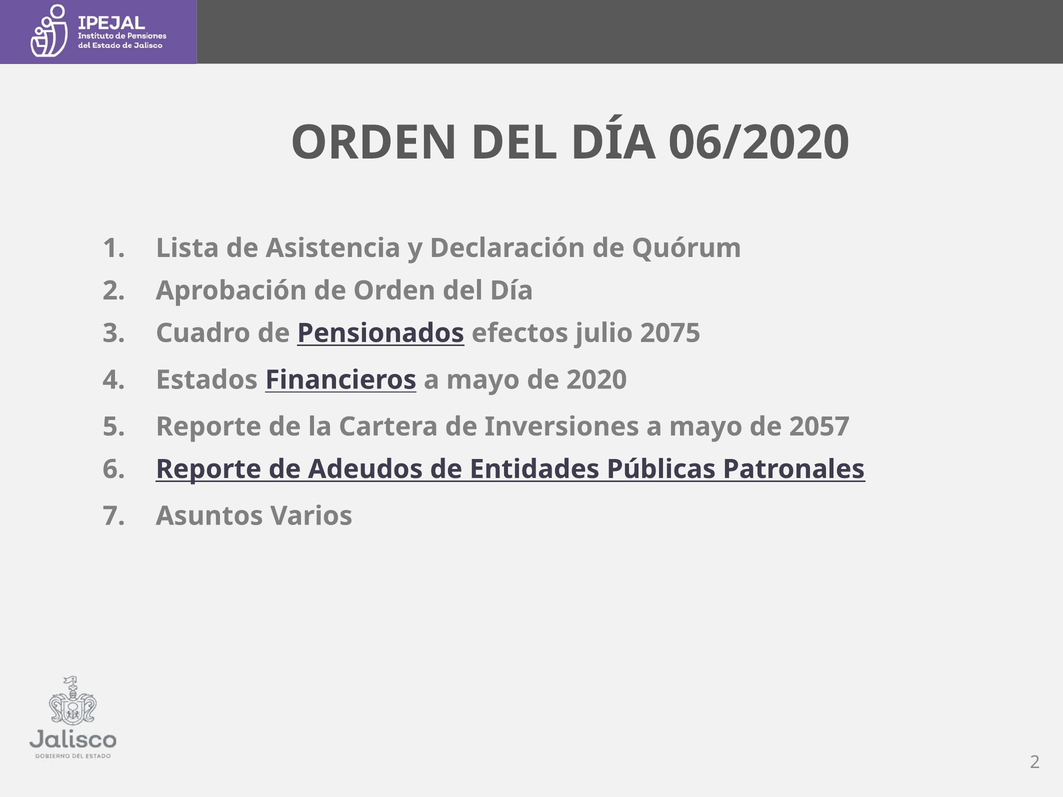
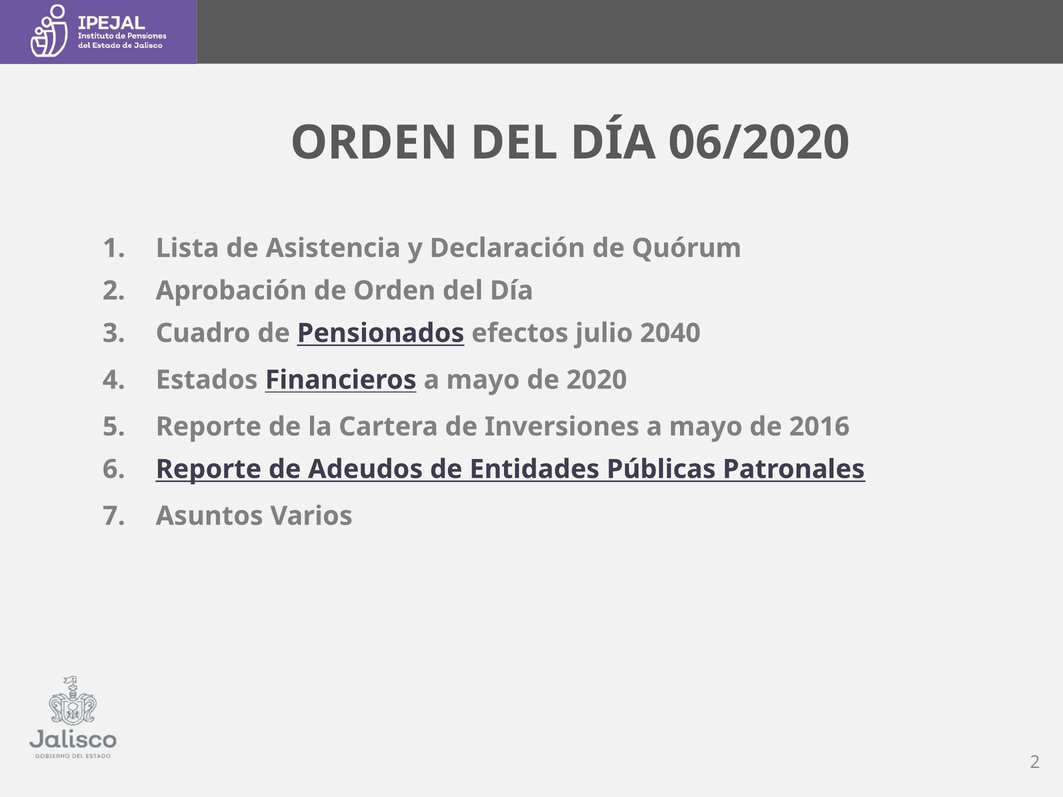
2075: 2075 -> 2040
2057: 2057 -> 2016
